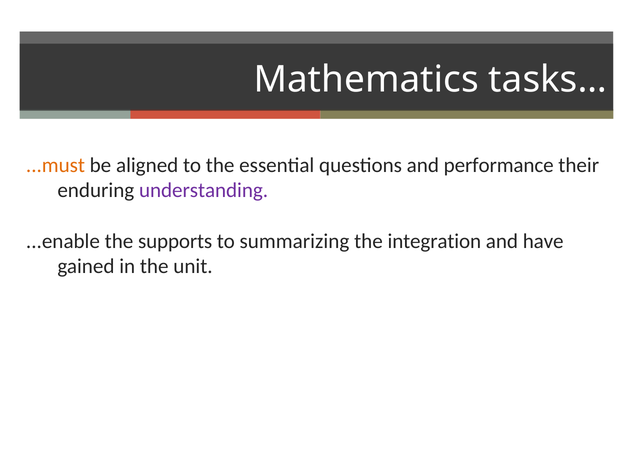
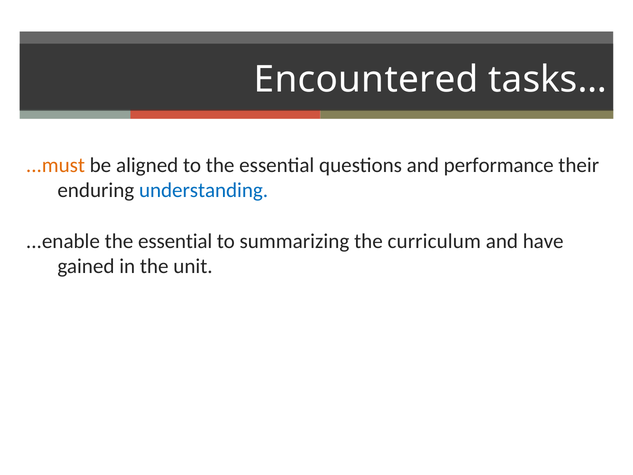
Mathematics: Mathematics -> Encountered
understanding colour: purple -> blue
...enable the supports: supports -> essential
integration: integration -> curriculum
